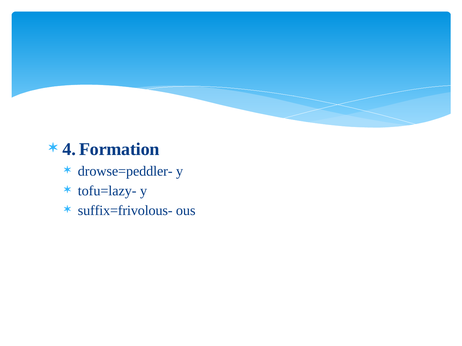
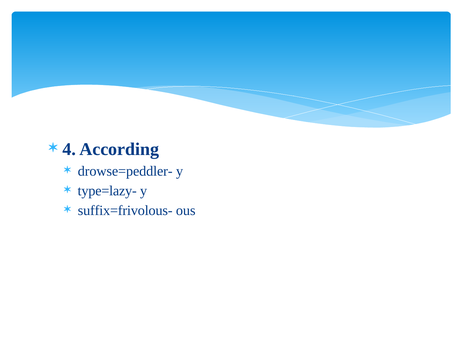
Formation: Formation -> According
tofu=lazy-: tofu=lazy- -> type=lazy-
